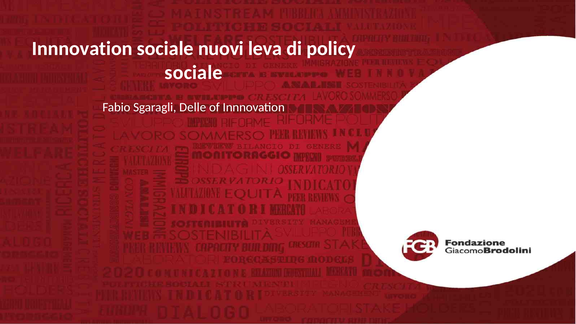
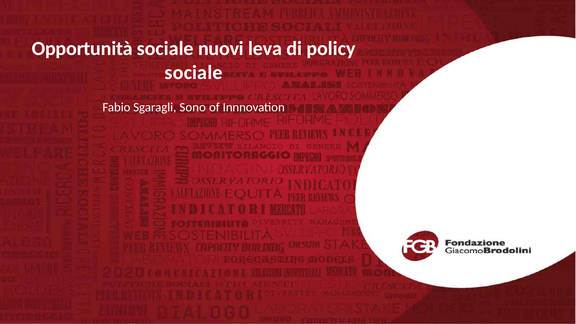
Innnovation at (82, 49): Innnovation -> Opportunità
Delle: Delle -> Sono
